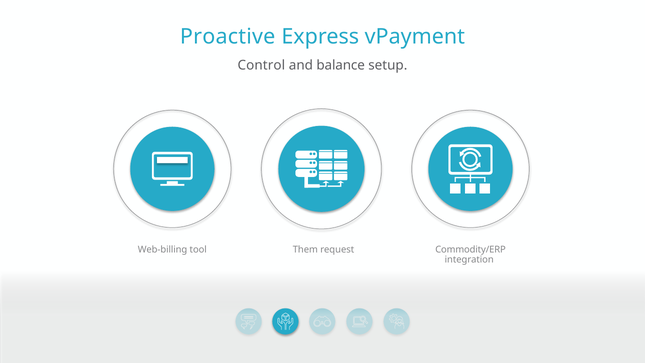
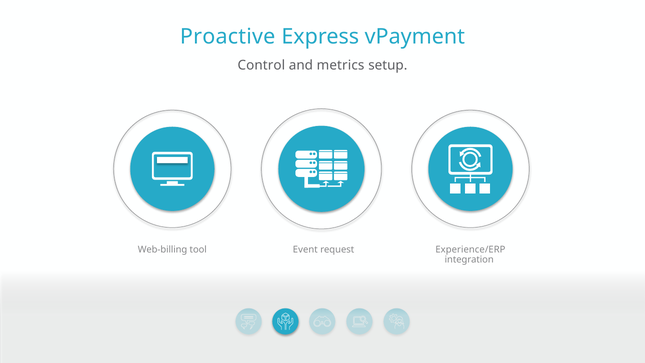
balance: balance -> metrics
Them: Them -> Event
Commodity/ERP: Commodity/ERP -> Experience/ERP
